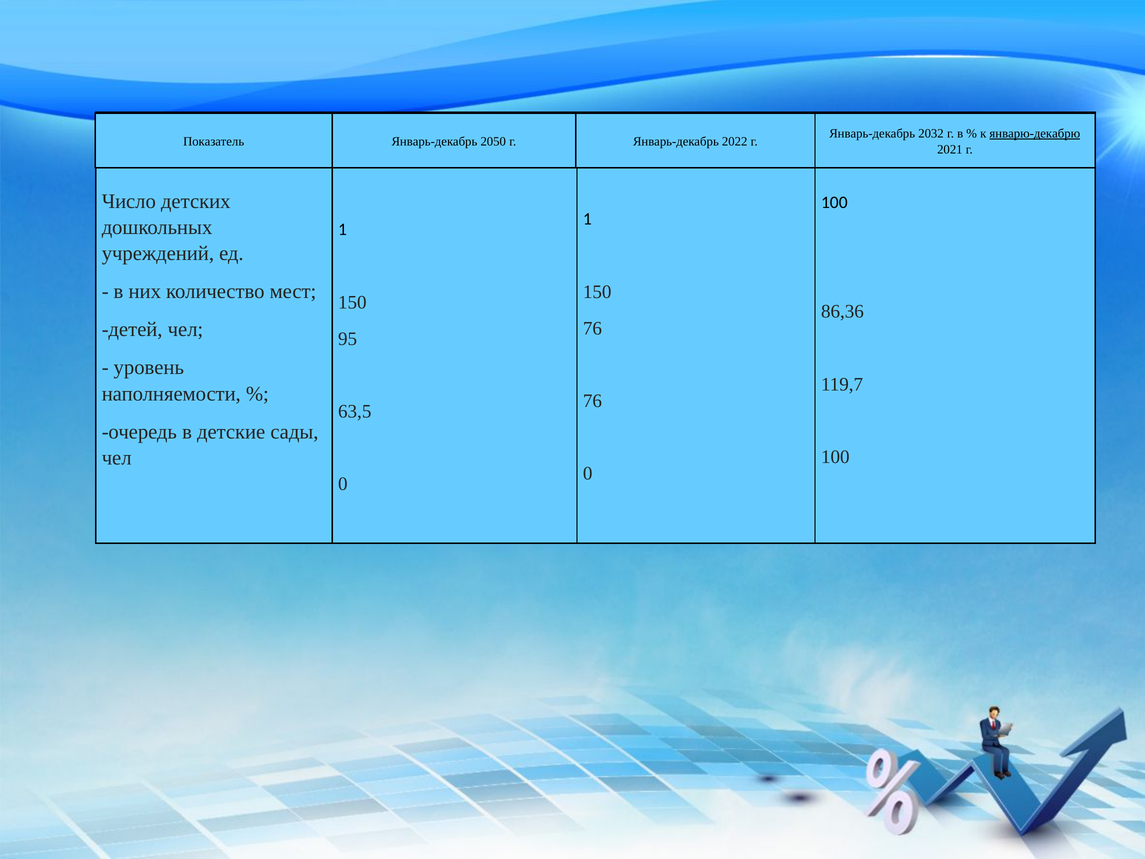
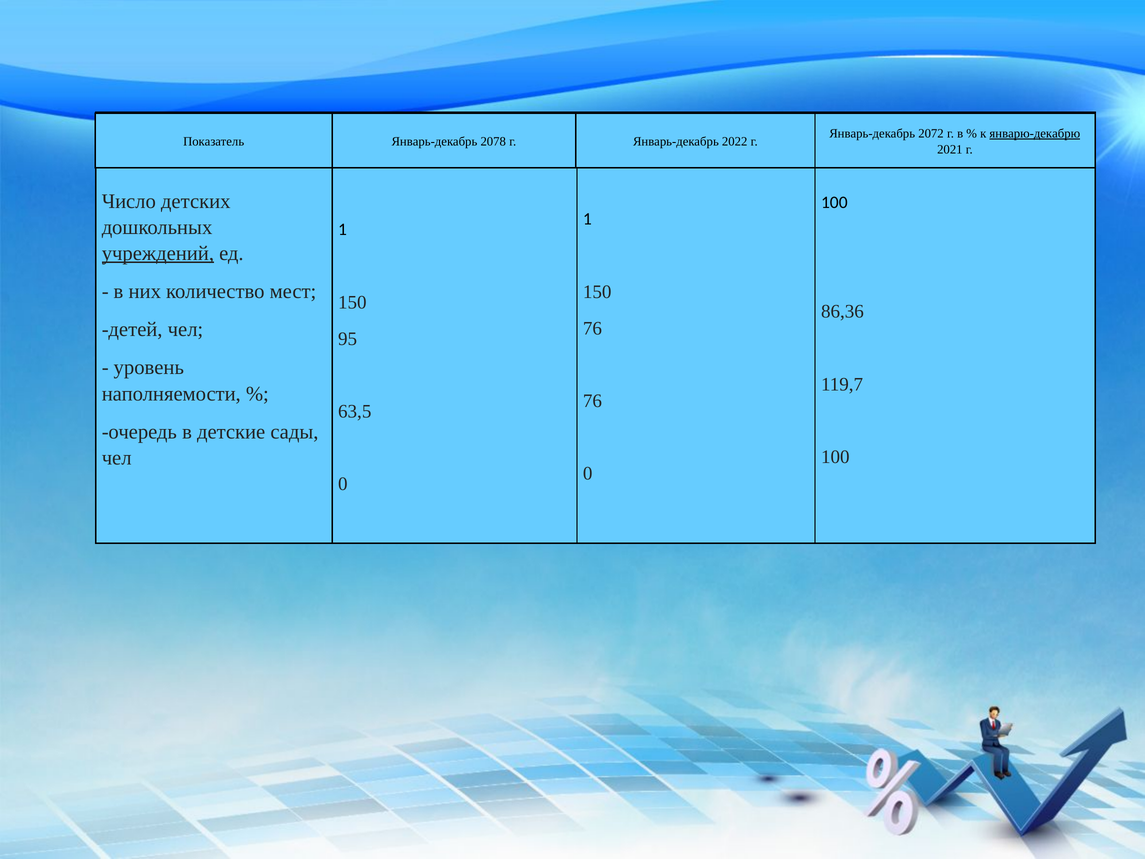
2032: 2032 -> 2072
2050: 2050 -> 2078
учреждений underline: none -> present
